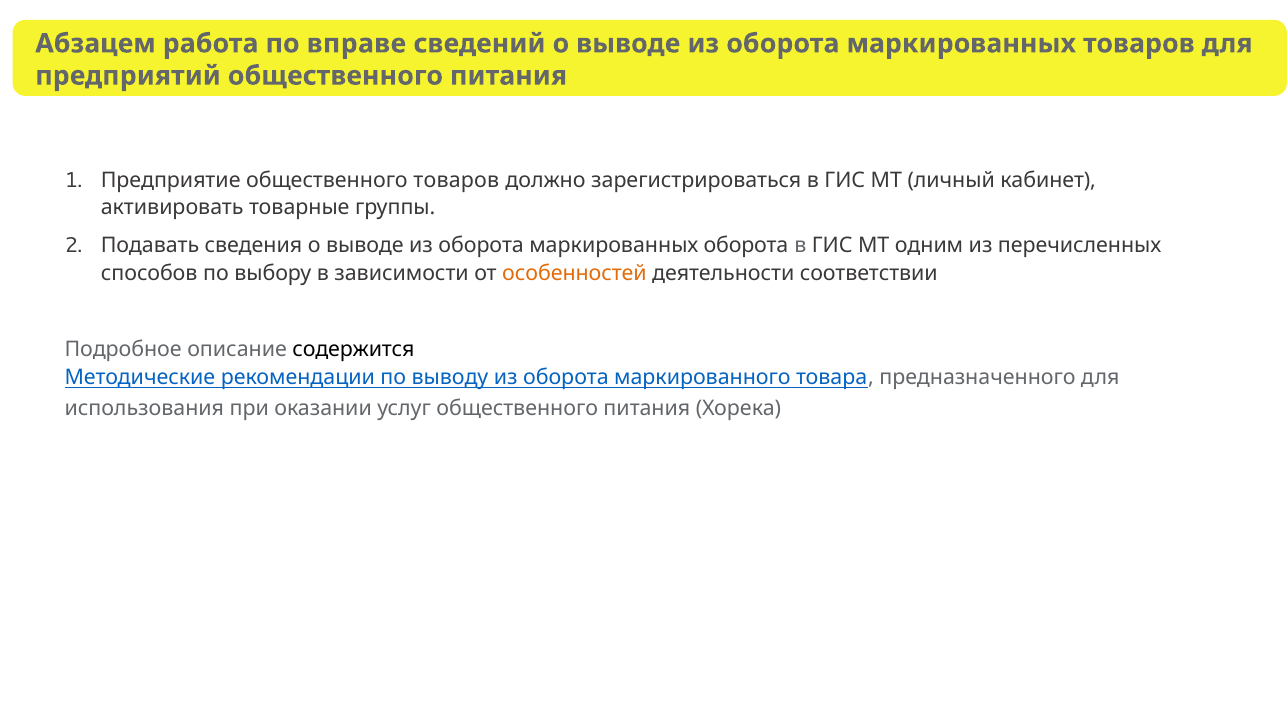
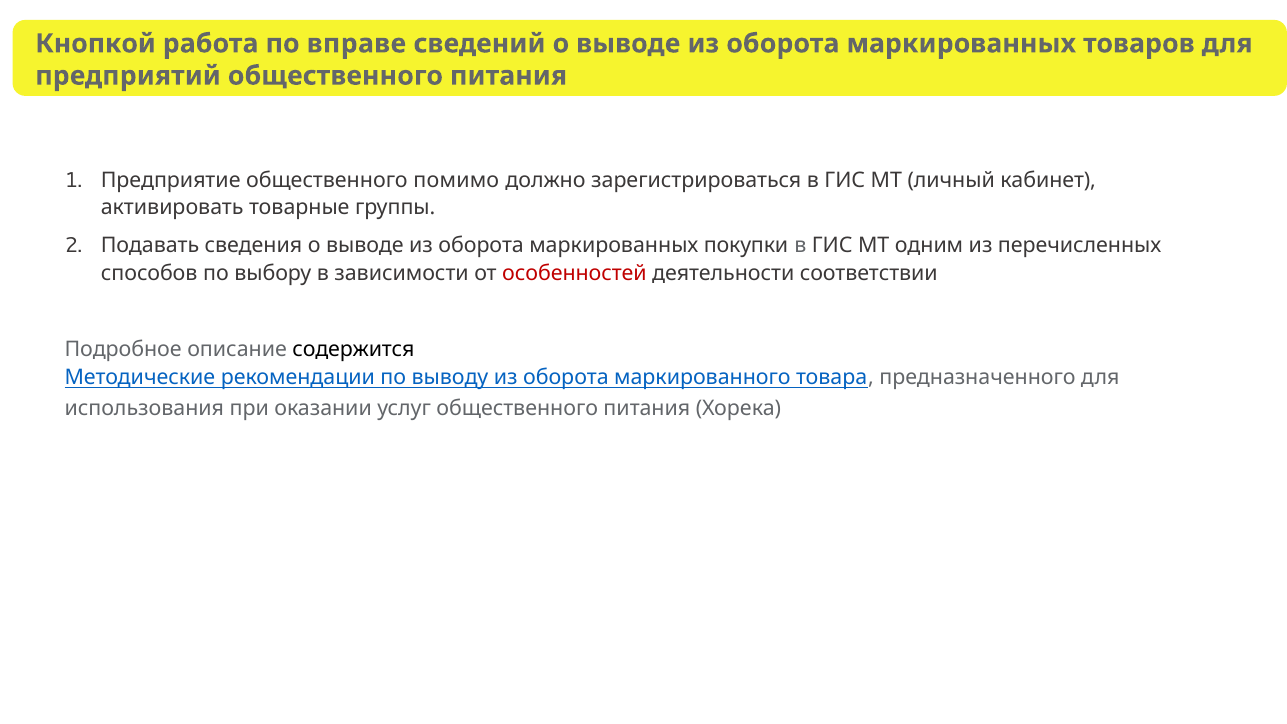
Абзацем: Абзацем -> Кнопкой
общественного товаров: товаров -> помимо
маркированных оборота: оборота -> покупки
особенностей colour: orange -> red
